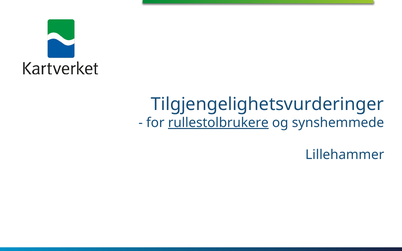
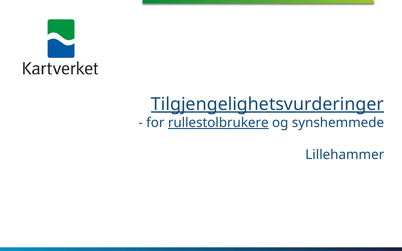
Tilgjengelighetsvurderinger underline: none -> present
